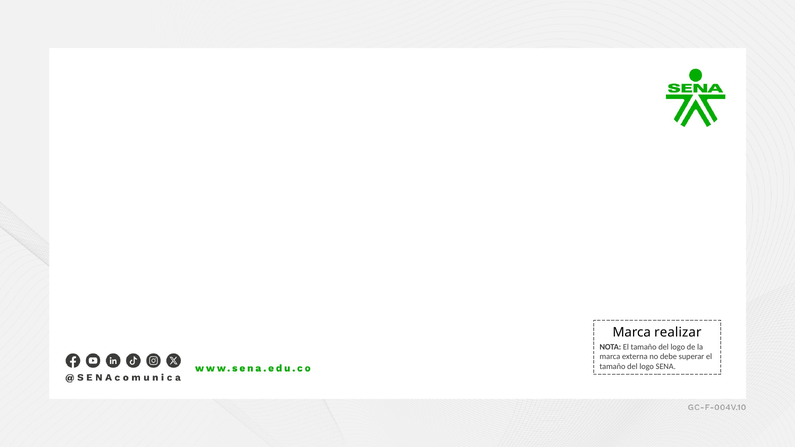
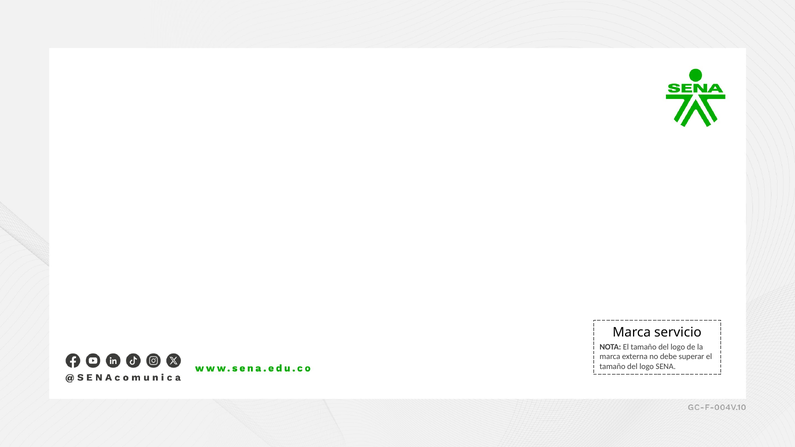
realizar: realizar -> servicio
